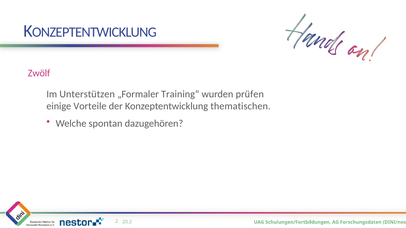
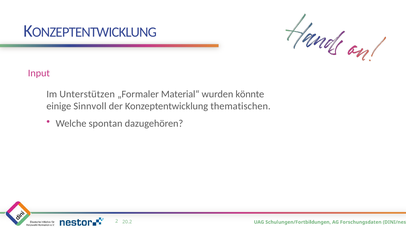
Zwölf: Zwölf -> Input
Training“: Training“ -> Material“
prüfen: prüfen -> könnte
Vorteile: Vorteile -> Sinnvoll
